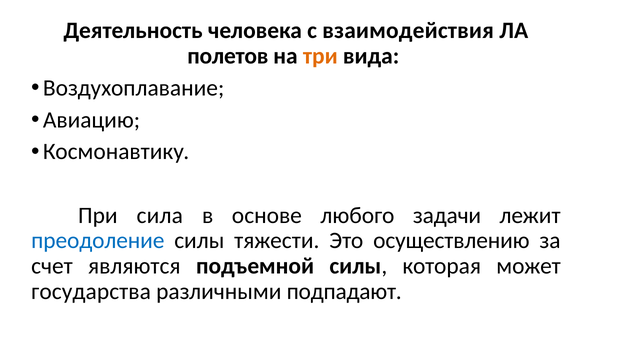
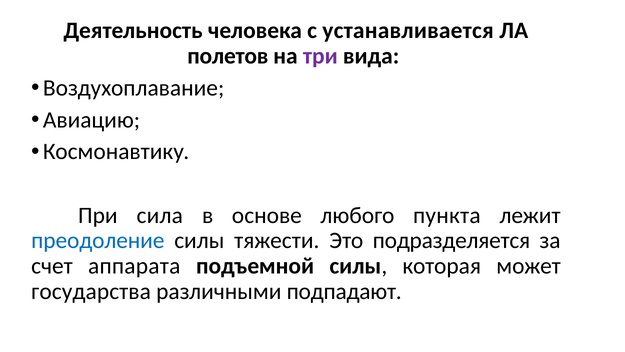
взаимодействия: взаимодействия -> устанавливается
три colour: orange -> purple
задачи: задачи -> пункта
осуществлению: осуществлению -> подразделяется
являются: являются -> аппарата
